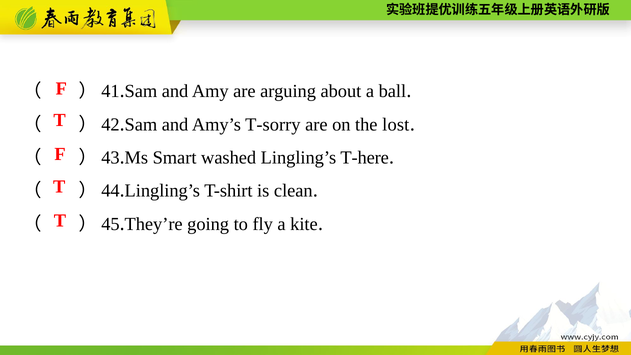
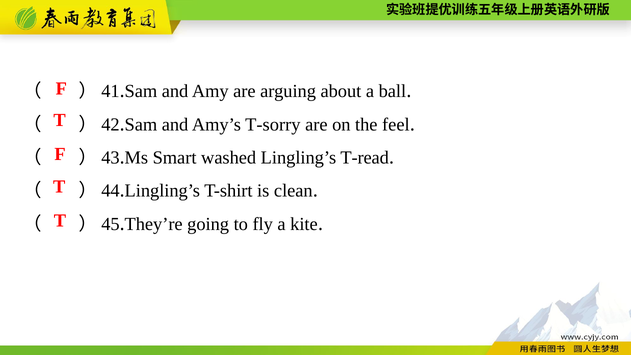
lost: lost -> feel
T-here: T-here -> T-read
